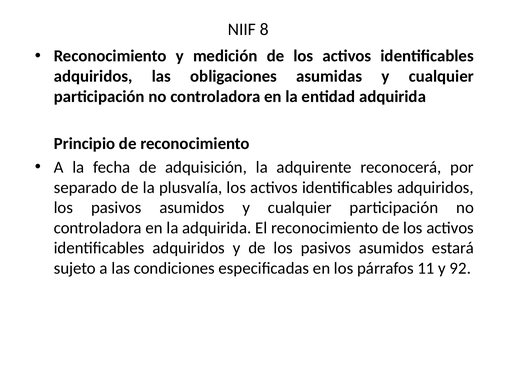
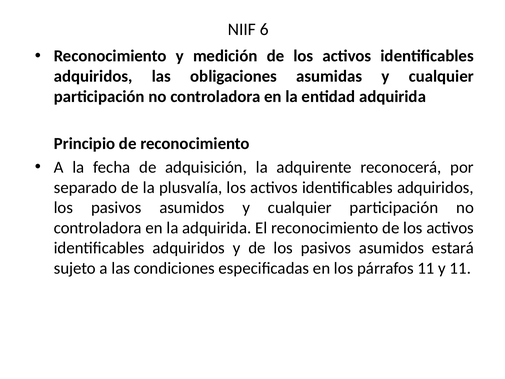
8: 8 -> 6
y 92: 92 -> 11
